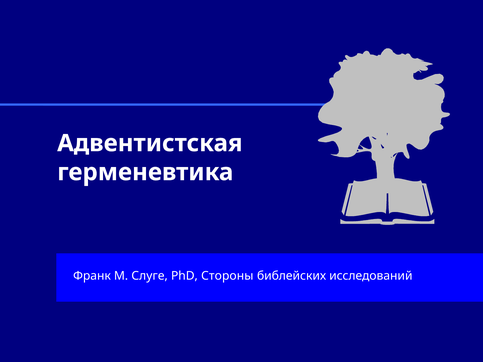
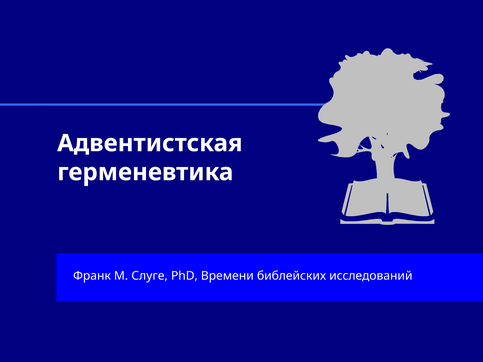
Стороны: Стороны -> Времени
